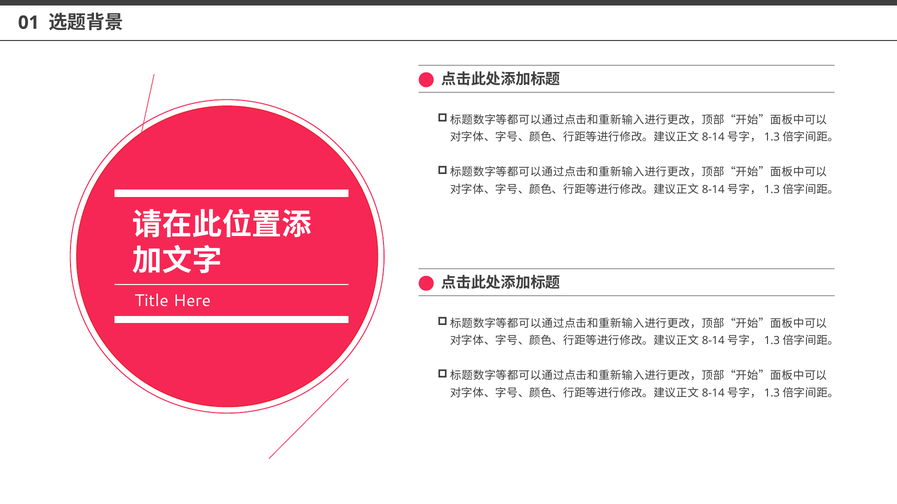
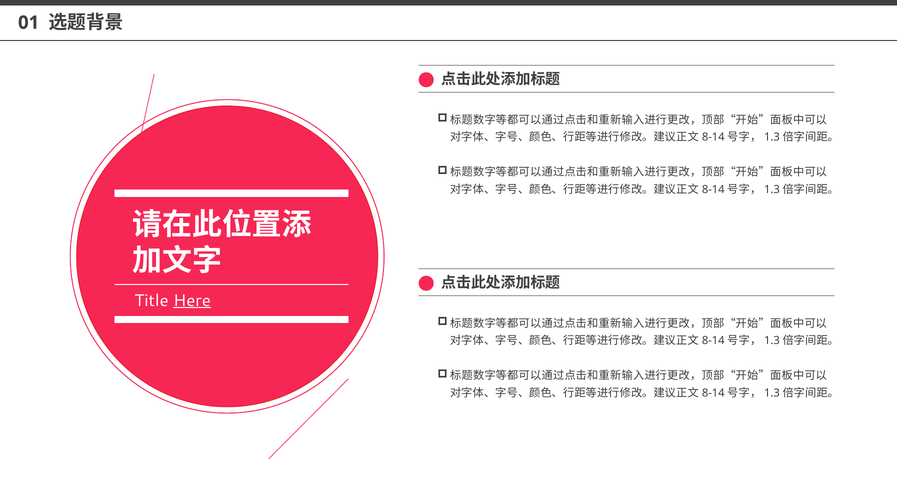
Here underline: none -> present
